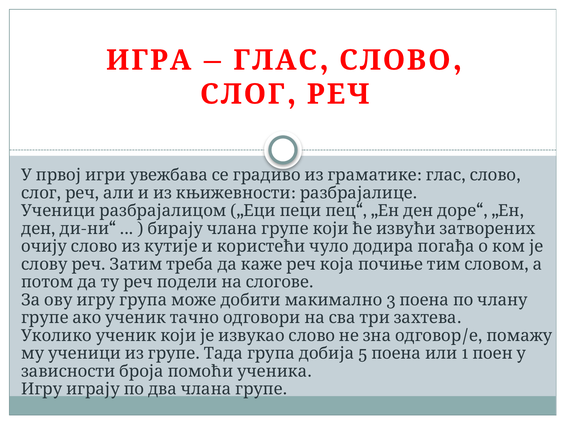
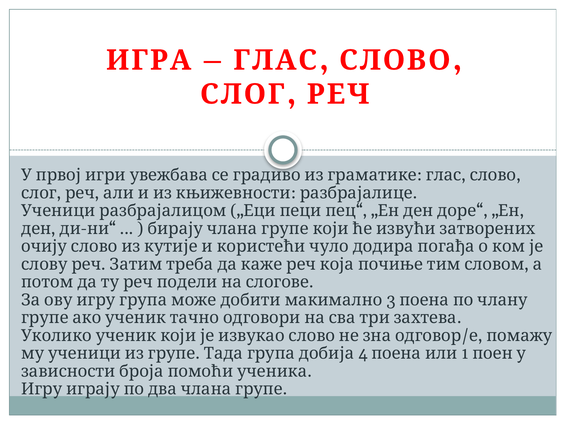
5: 5 -> 4
